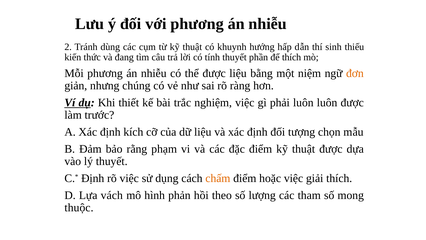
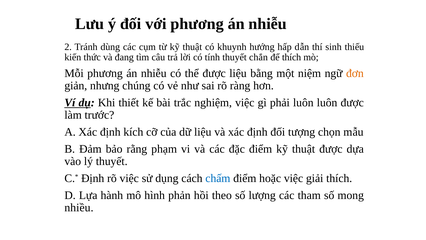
phần: phần -> chắn
chấm colour: orange -> blue
vách: vách -> hành
thuộc: thuộc -> nhiều
